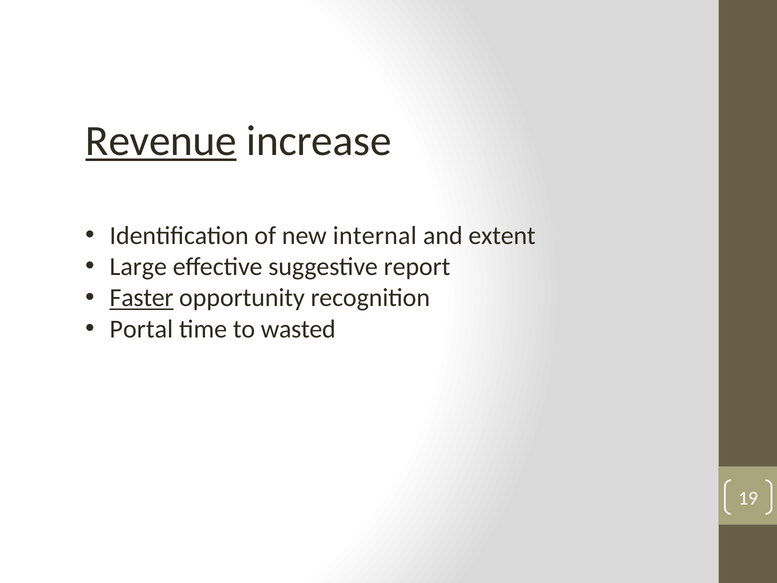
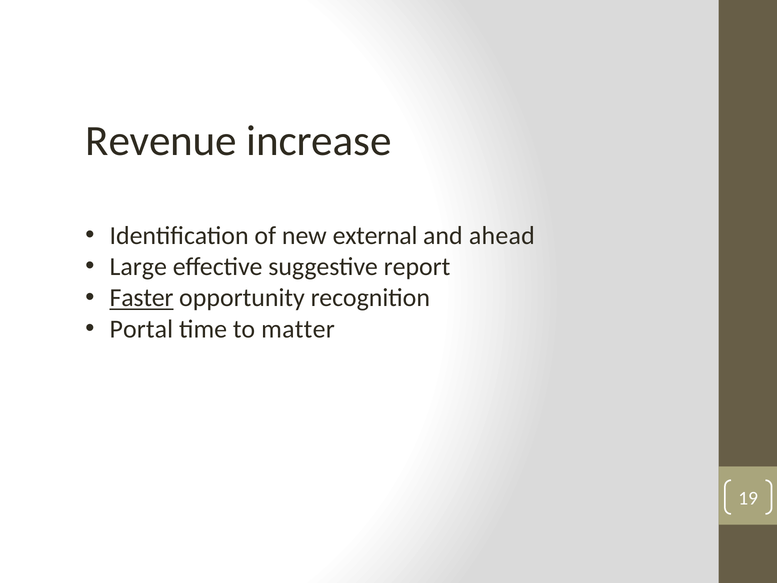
Revenue underline: present -> none
internal: internal -> external
extent: extent -> ahead
wasted: wasted -> matter
